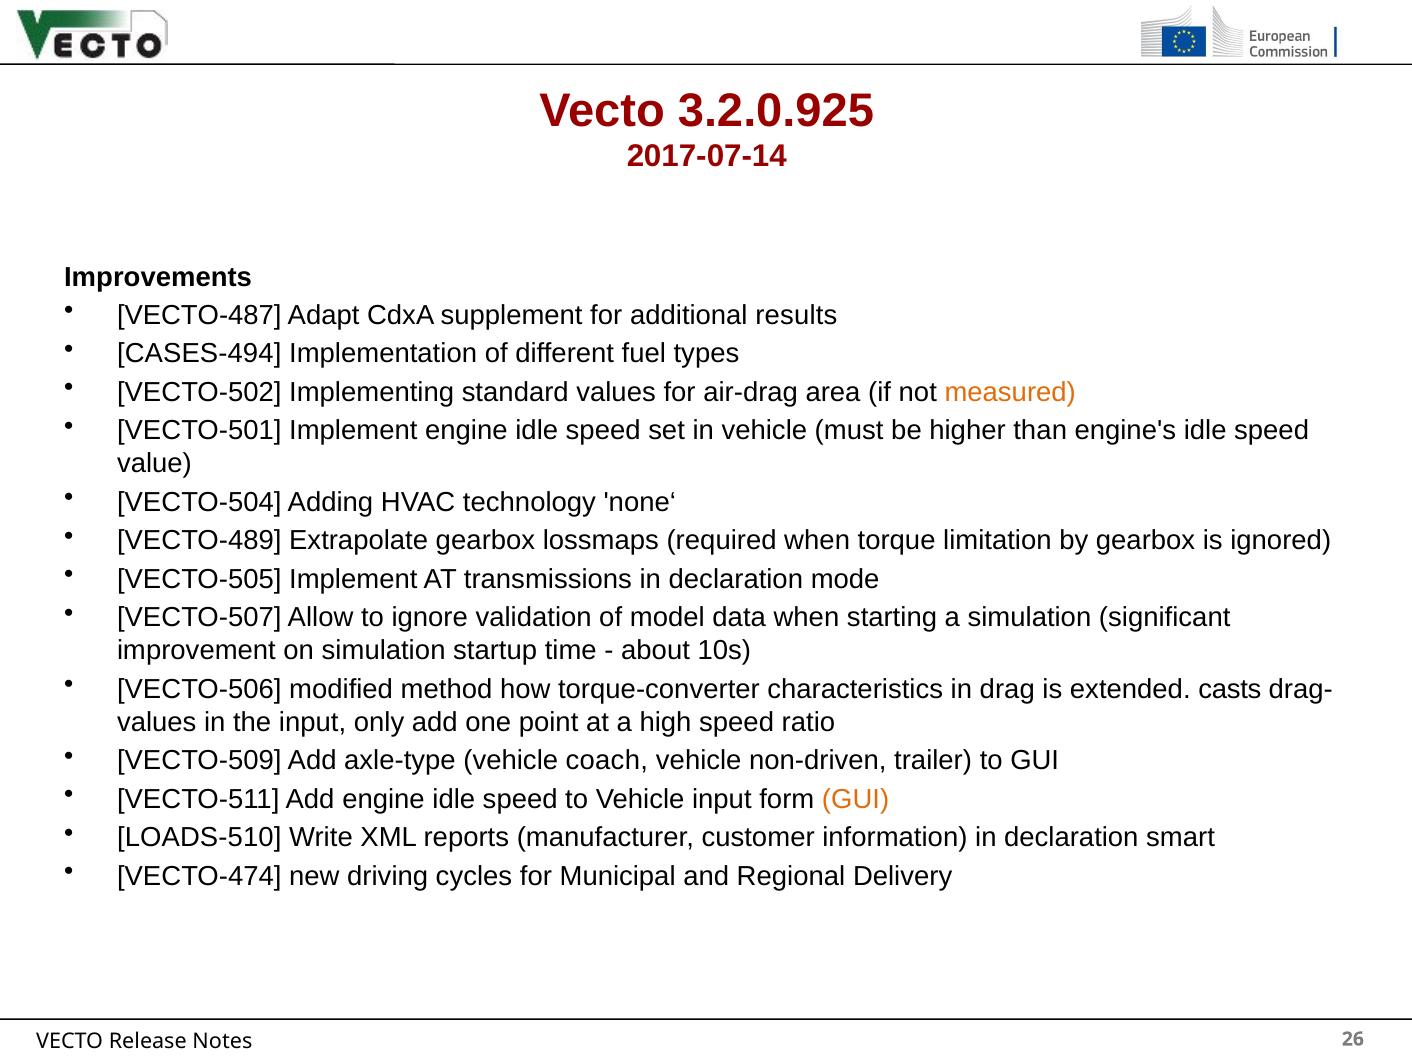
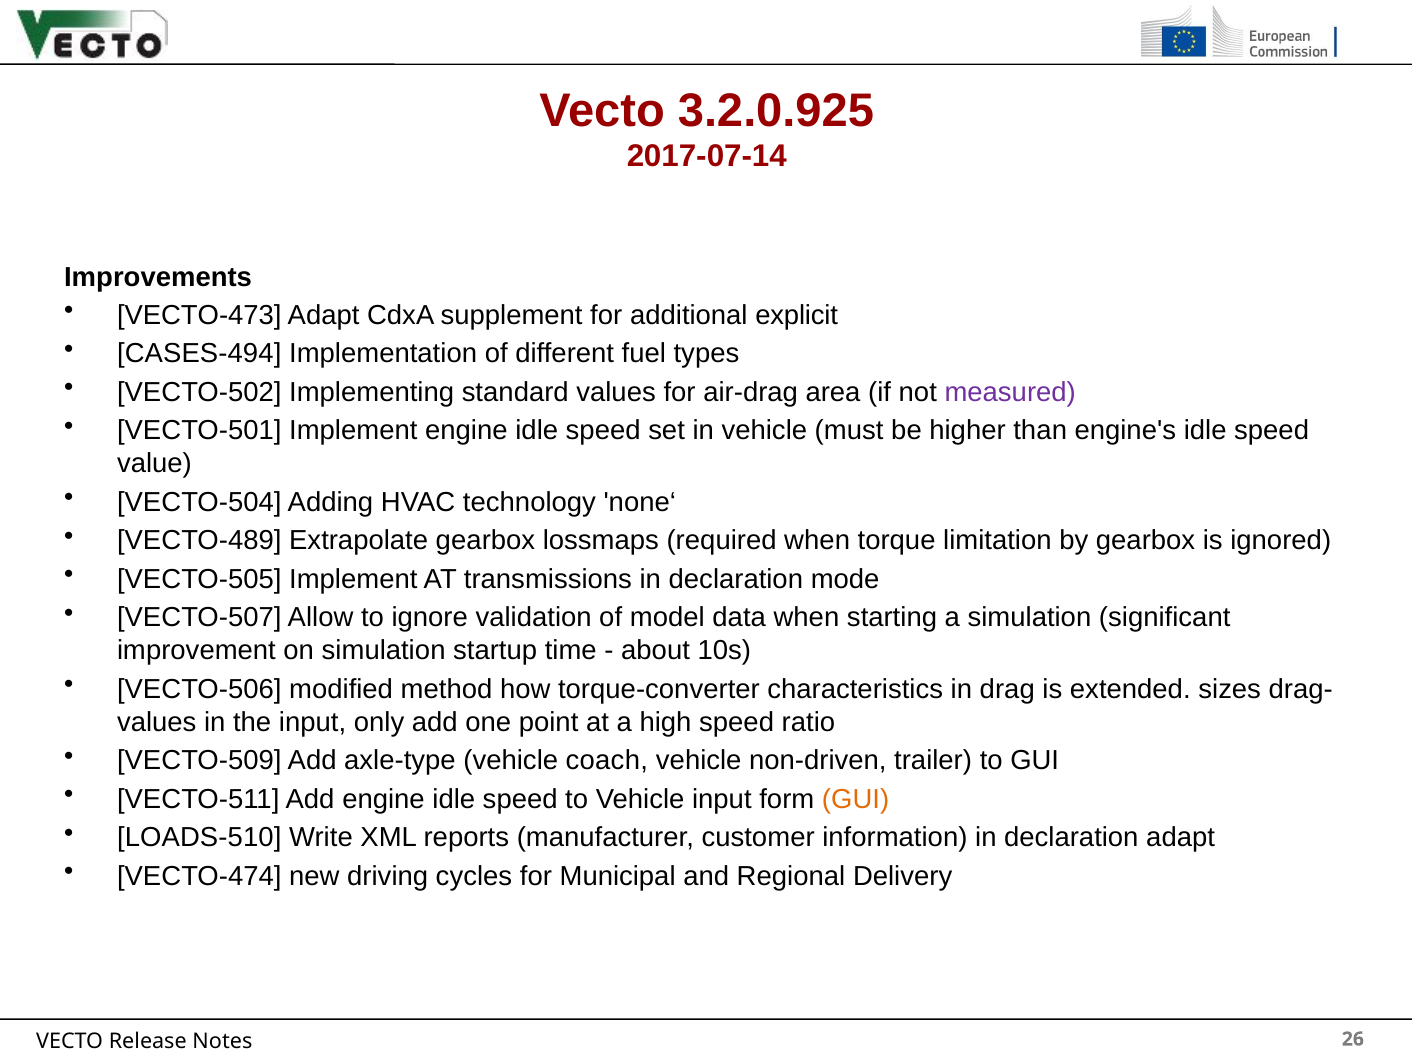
VECTO-487: VECTO-487 -> VECTO-473
results: results -> explicit
measured colour: orange -> purple
casts: casts -> sizes
declaration smart: smart -> adapt
